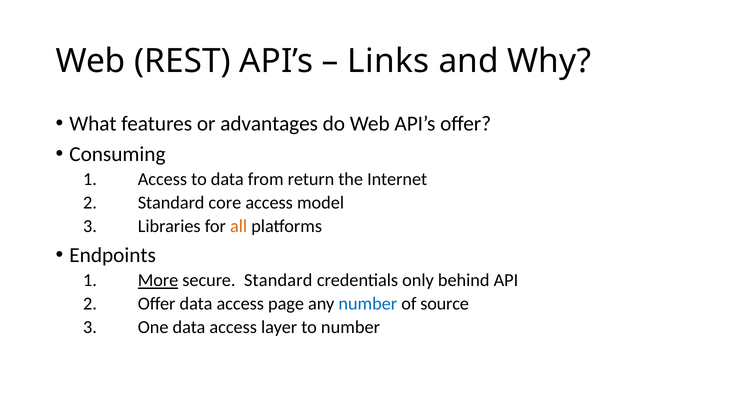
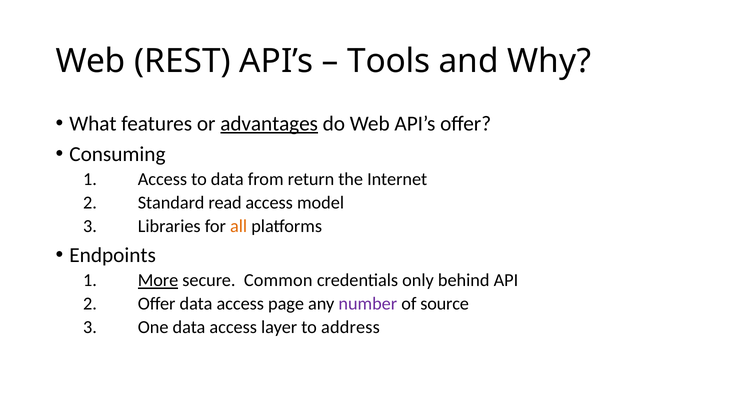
Links: Links -> Tools
advantages underline: none -> present
core: core -> read
secure Standard: Standard -> Common
number at (368, 304) colour: blue -> purple
to number: number -> address
